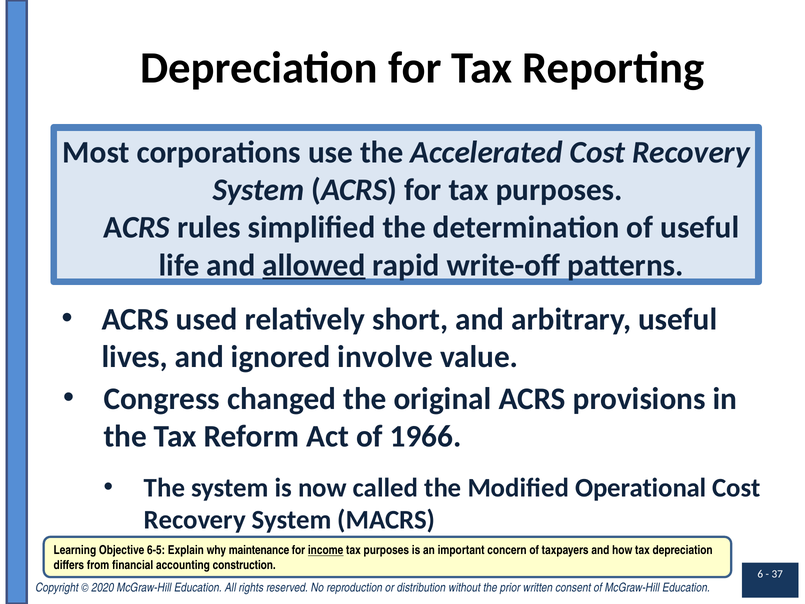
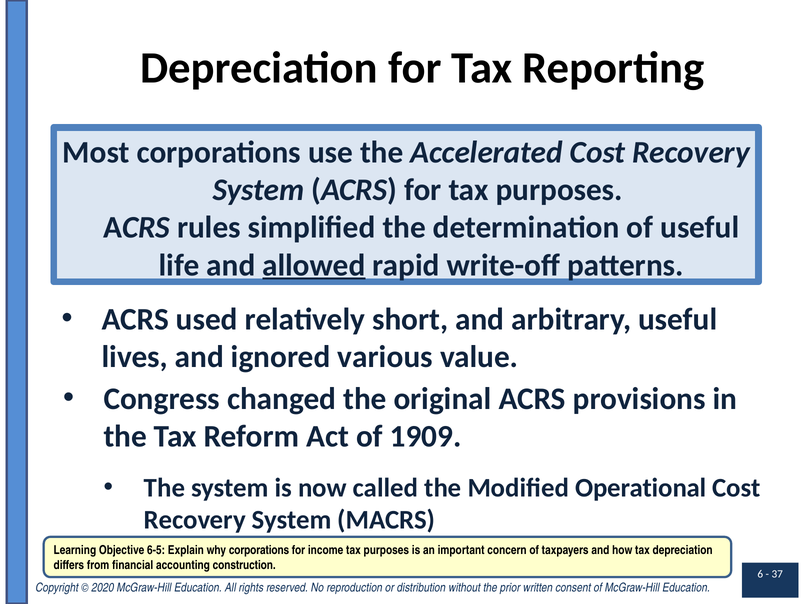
involve: involve -> various
1966: 1966 -> 1909
why maintenance: maintenance -> corporations
income underline: present -> none
